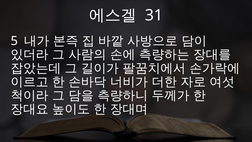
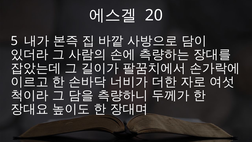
31: 31 -> 20
